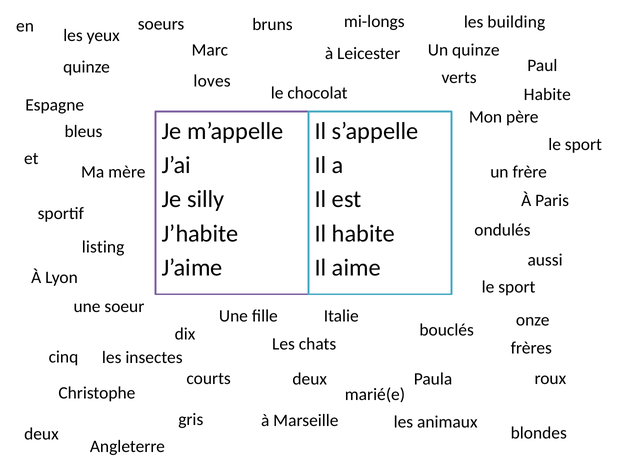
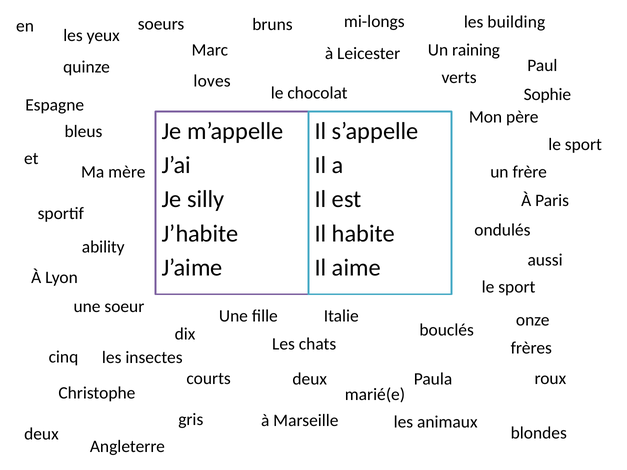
Un quinze: quinze -> raining
Habite at (547, 94): Habite -> Sophie
listing: listing -> ability
